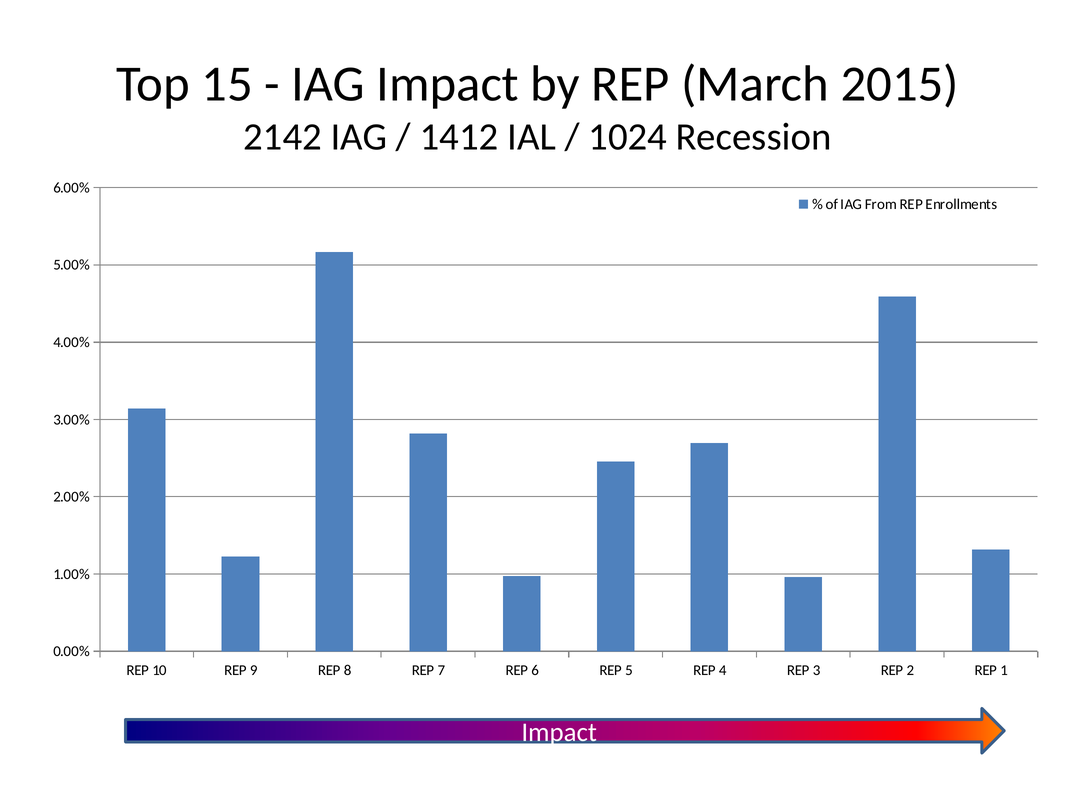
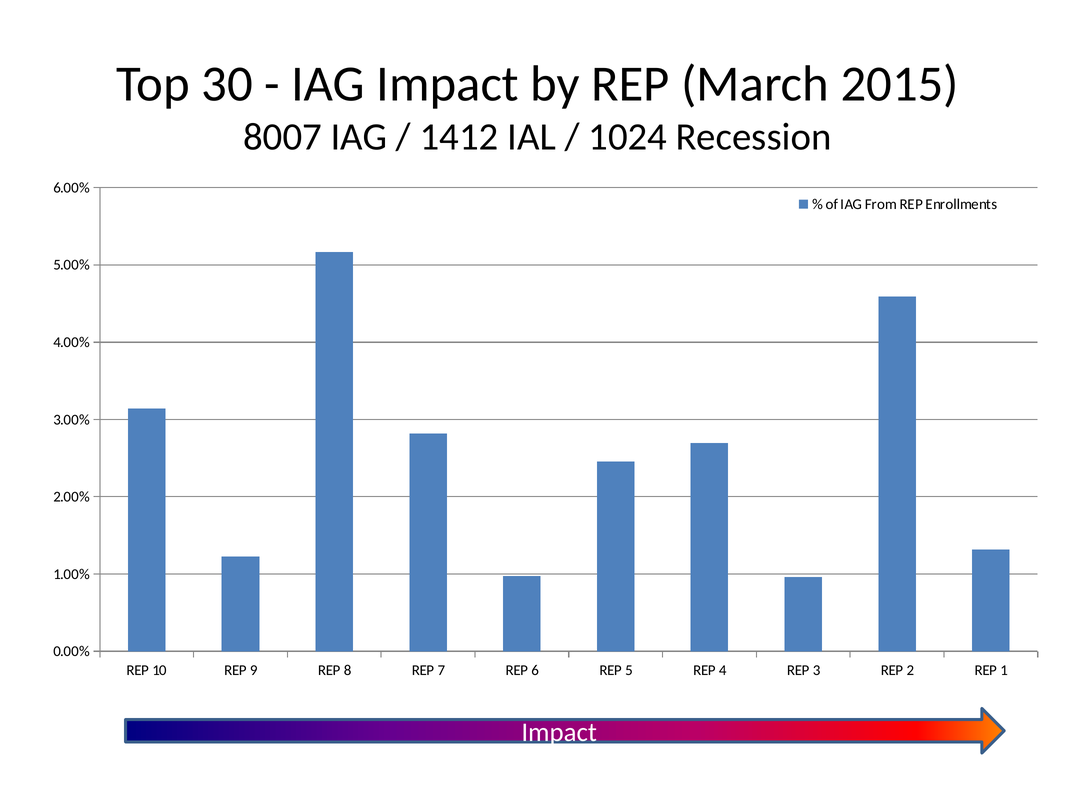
15: 15 -> 30
2142: 2142 -> 8007
